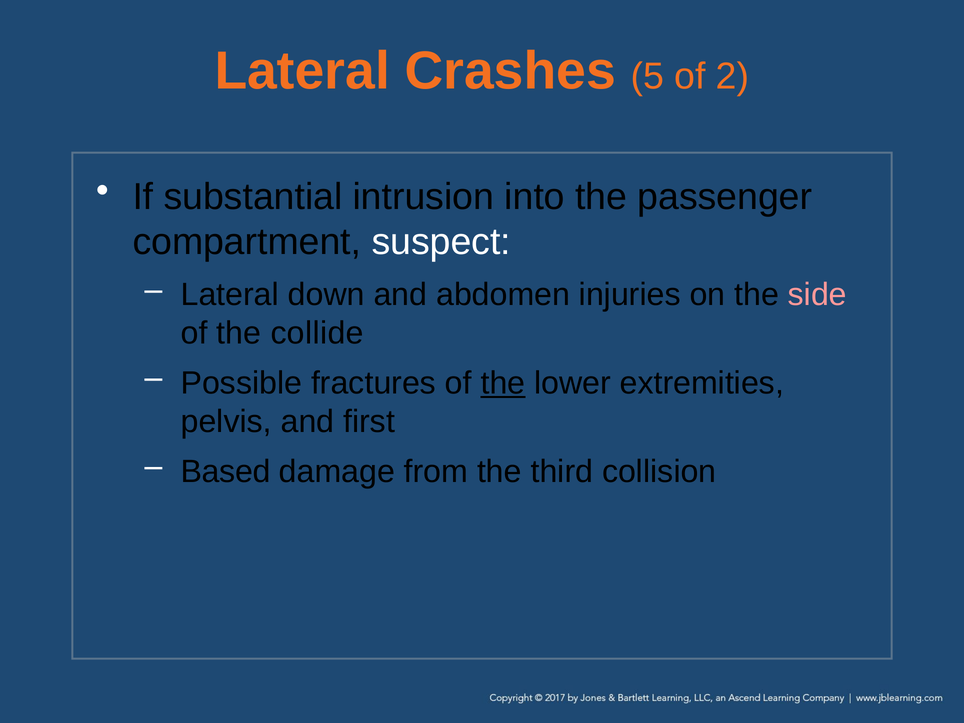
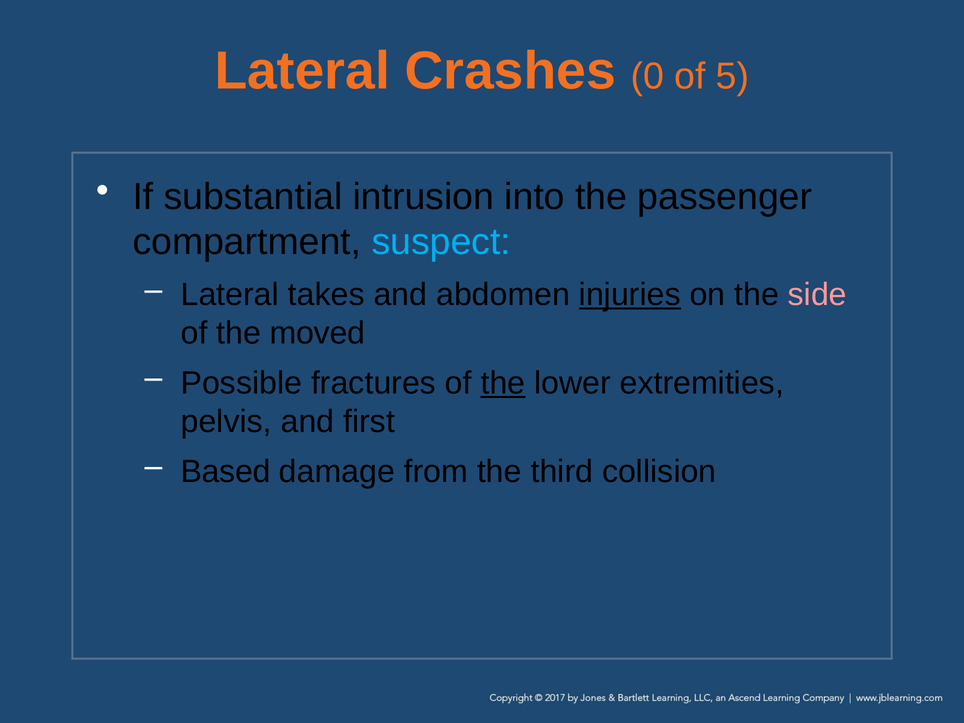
5: 5 -> 0
2: 2 -> 5
suspect colour: white -> light blue
down: down -> takes
injuries underline: none -> present
collide: collide -> moved
